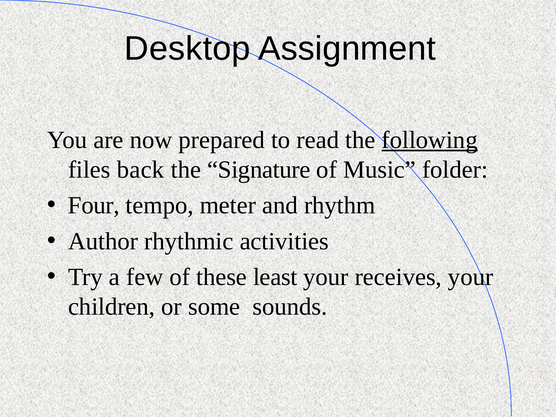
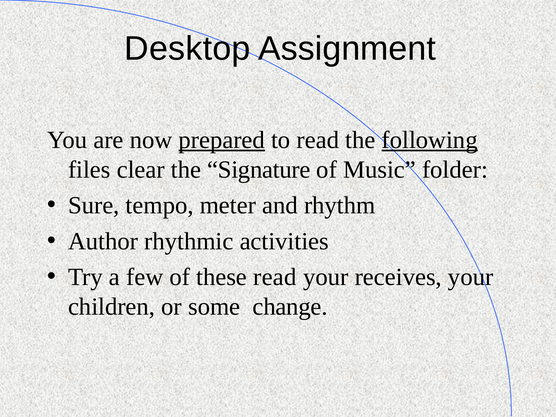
prepared underline: none -> present
back: back -> clear
Four: Four -> Sure
these least: least -> read
sounds: sounds -> change
